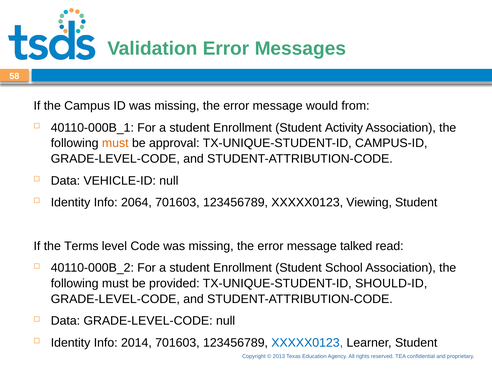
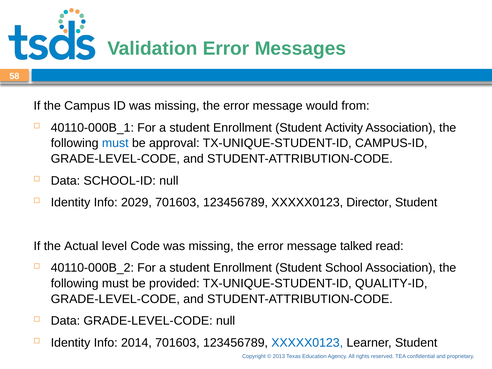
must at (115, 143) colour: orange -> blue
VEHICLE-ID: VEHICLE-ID -> SCHOOL-ID
2064: 2064 -> 2029
Viewing: Viewing -> Director
Terms: Terms -> Actual
SHOULD-ID: SHOULD-ID -> QUALITY-ID
